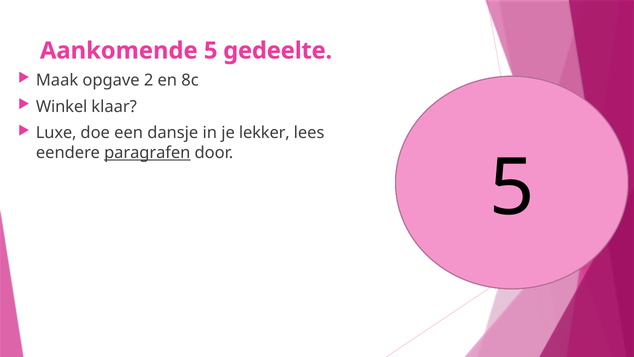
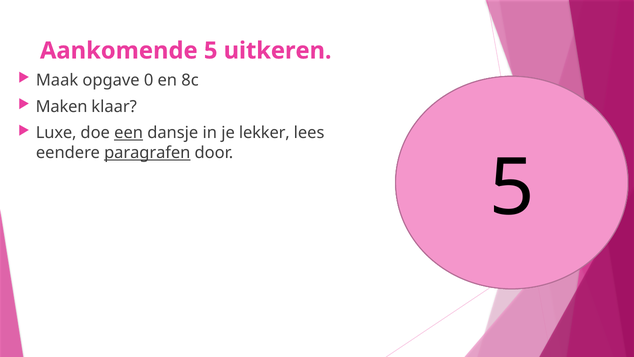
gedeelte: gedeelte -> uitkeren
2: 2 -> 0
Winkel: Winkel -> Maken
een underline: none -> present
